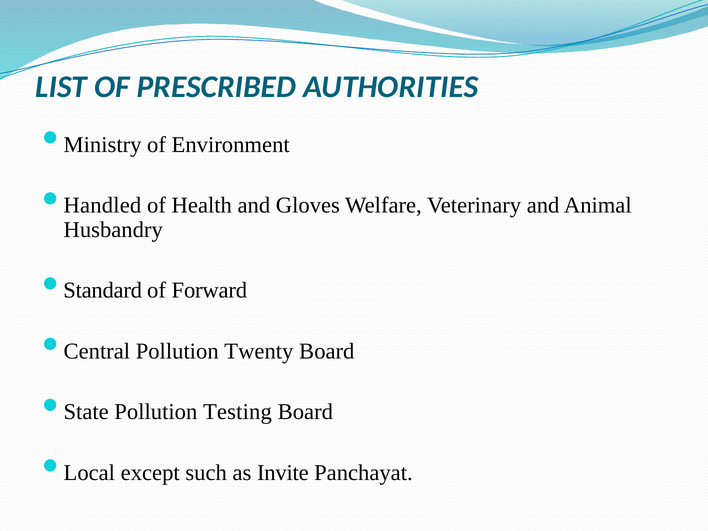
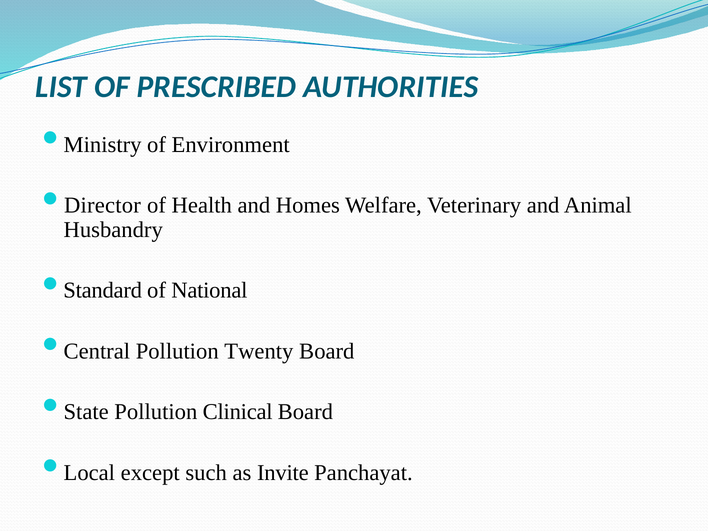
Handled: Handled -> Director
Gloves: Gloves -> Homes
Forward: Forward -> National
Testing: Testing -> Clinical
